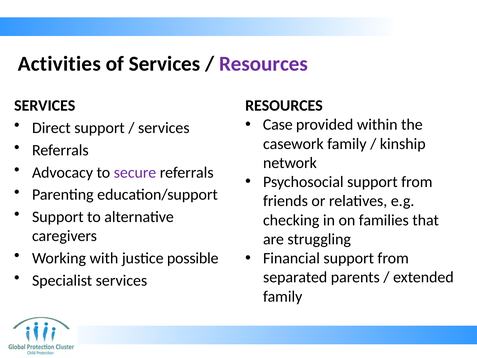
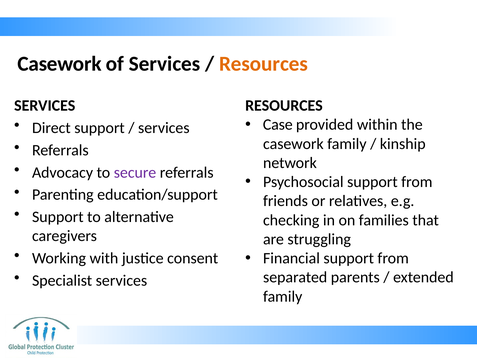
Activities at (59, 64): Activities -> Casework
Resources at (264, 64) colour: purple -> orange
possible: possible -> consent
